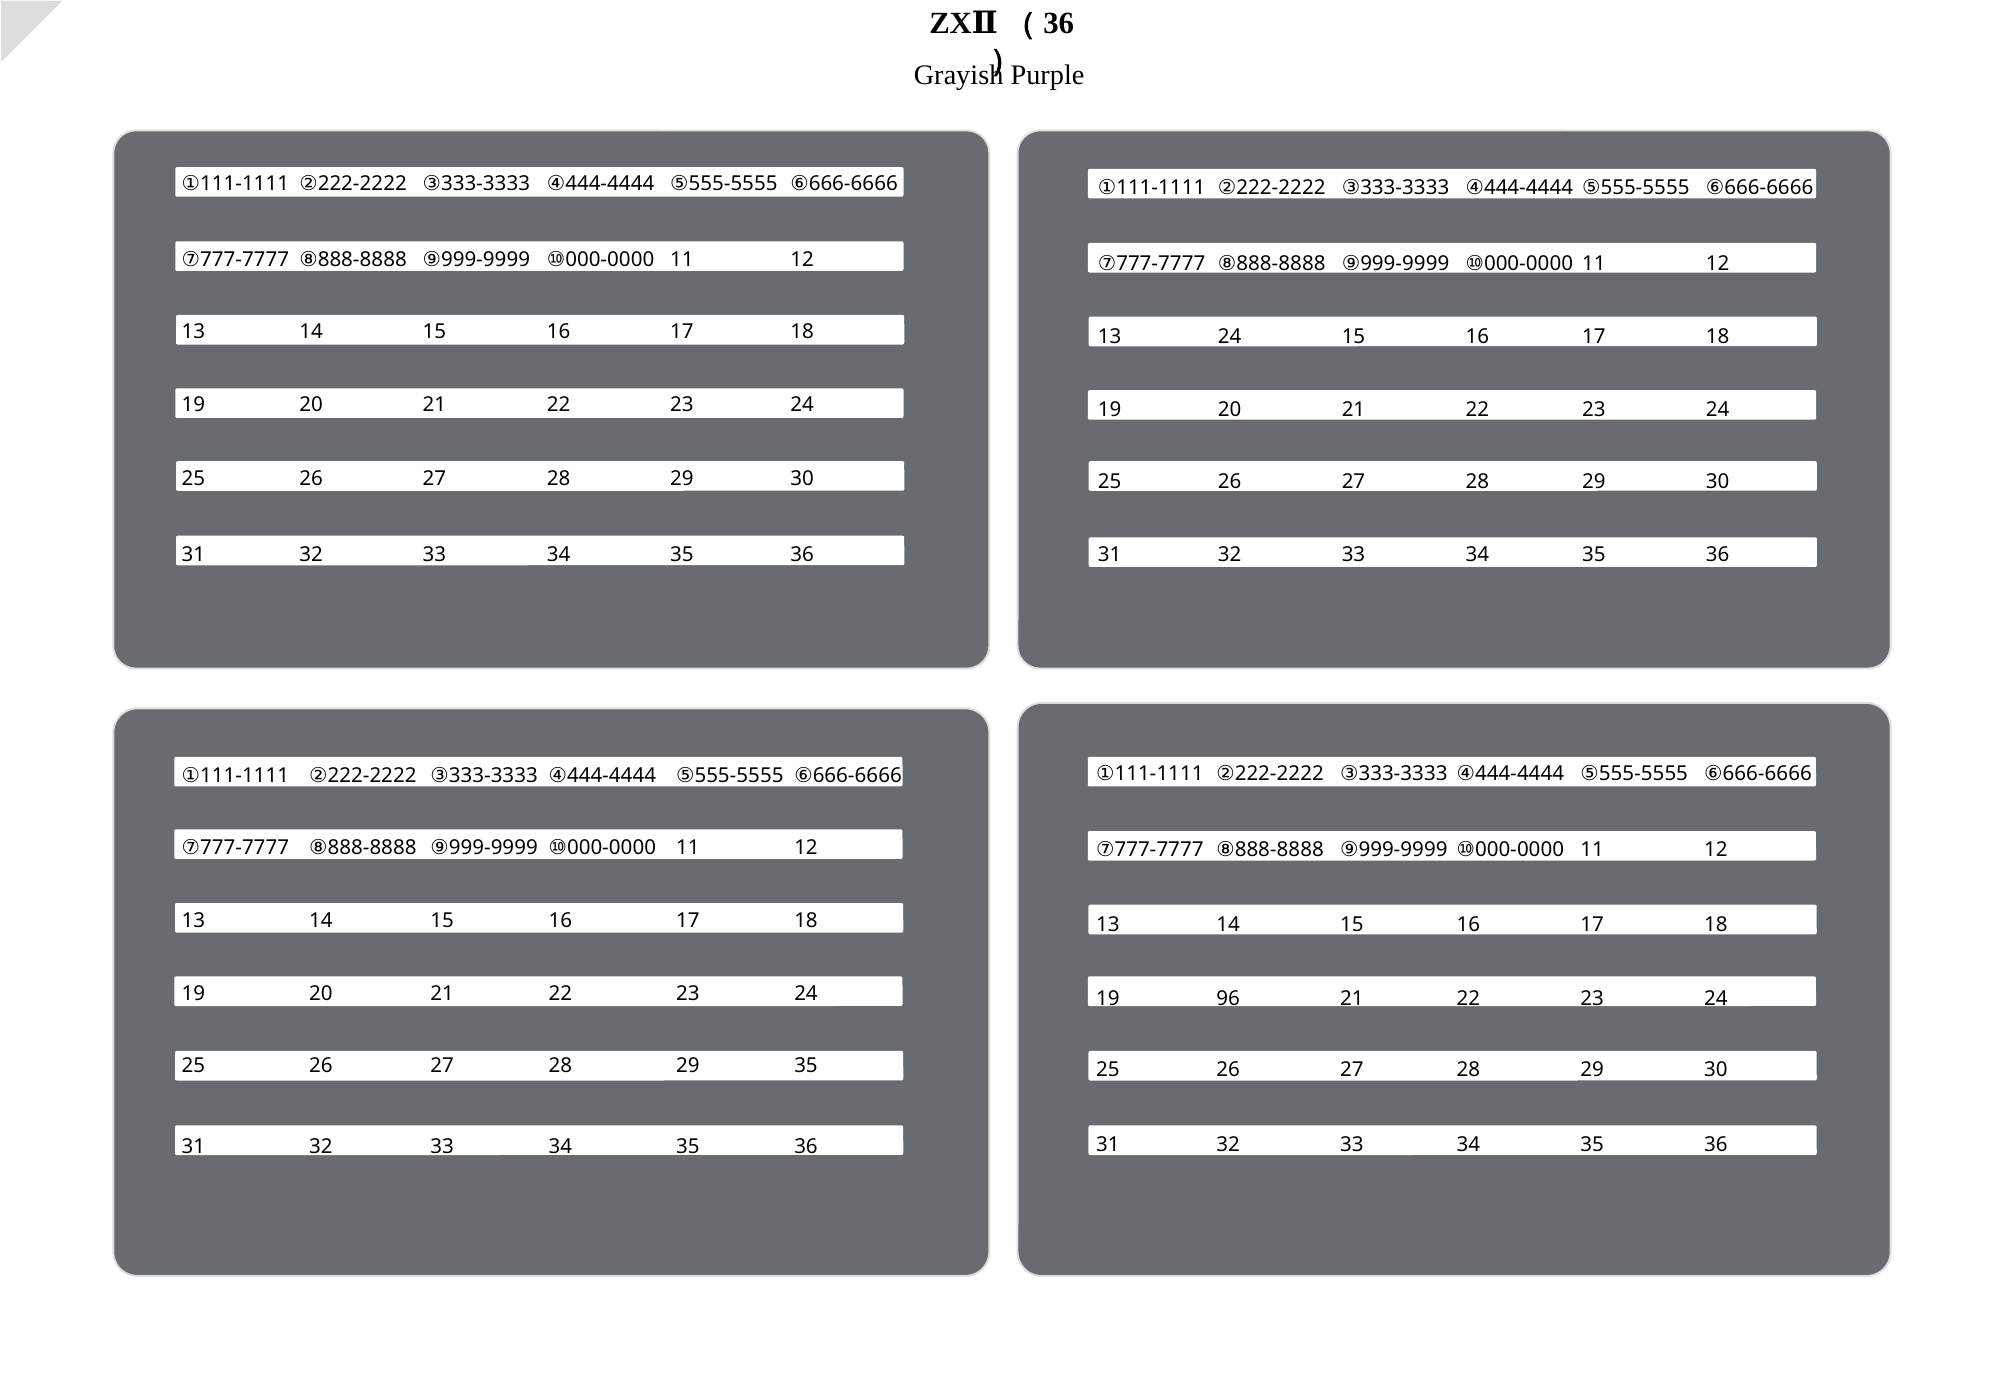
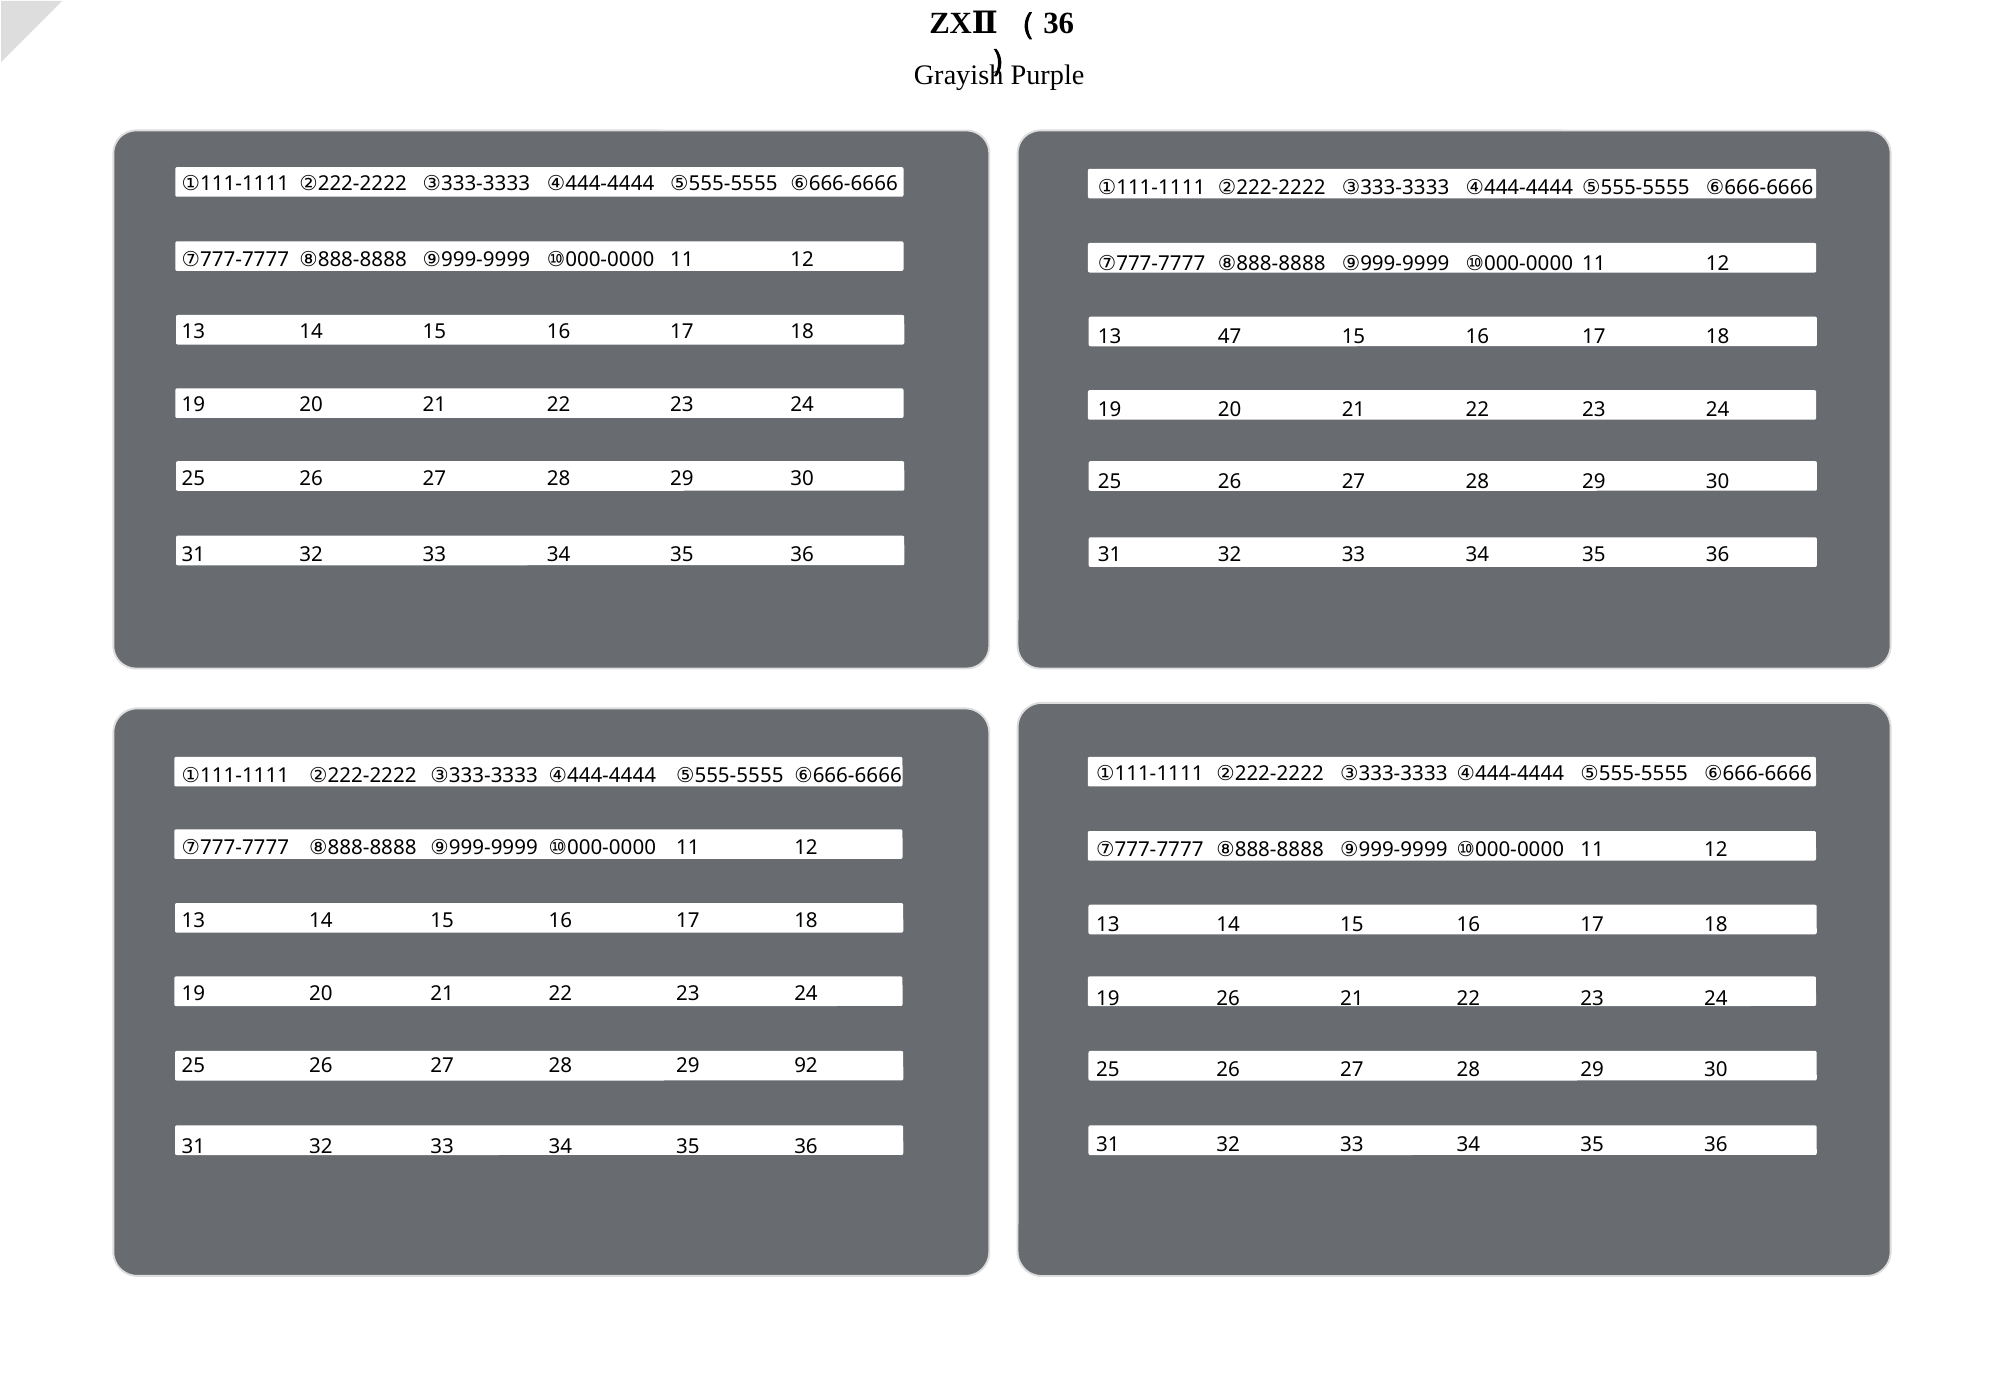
13 24: 24 -> 47
19 96: 96 -> 26
29 35: 35 -> 92
